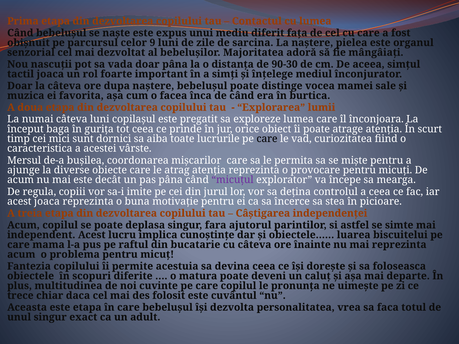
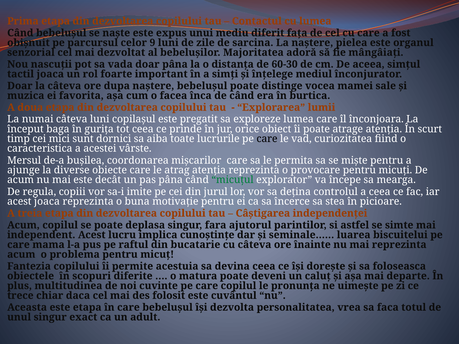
90-30: 90-30 -> 60-30
micuţul colour: purple -> green
obiectele……: obiectele…… -> seminale……
